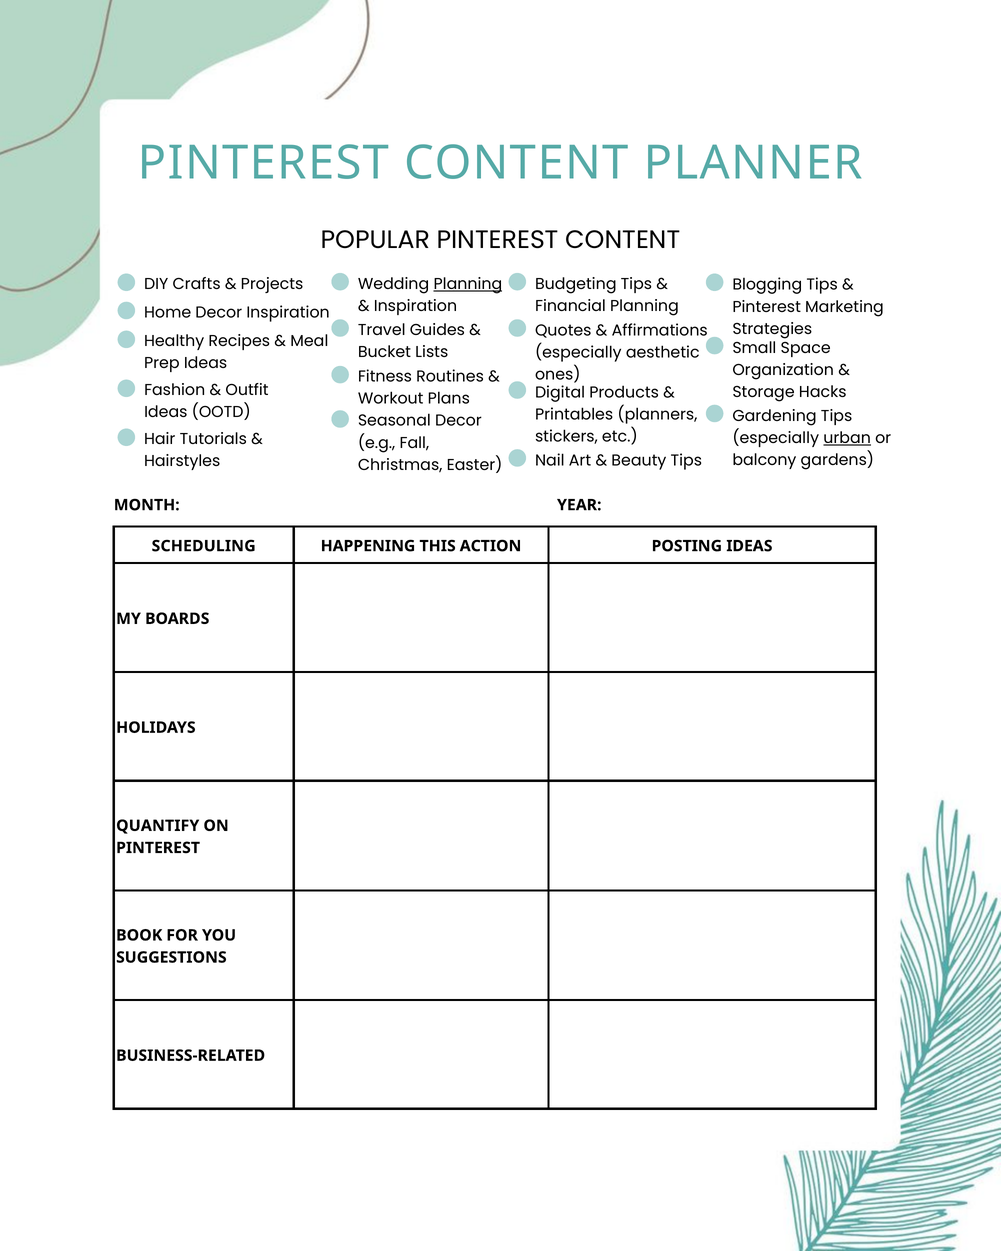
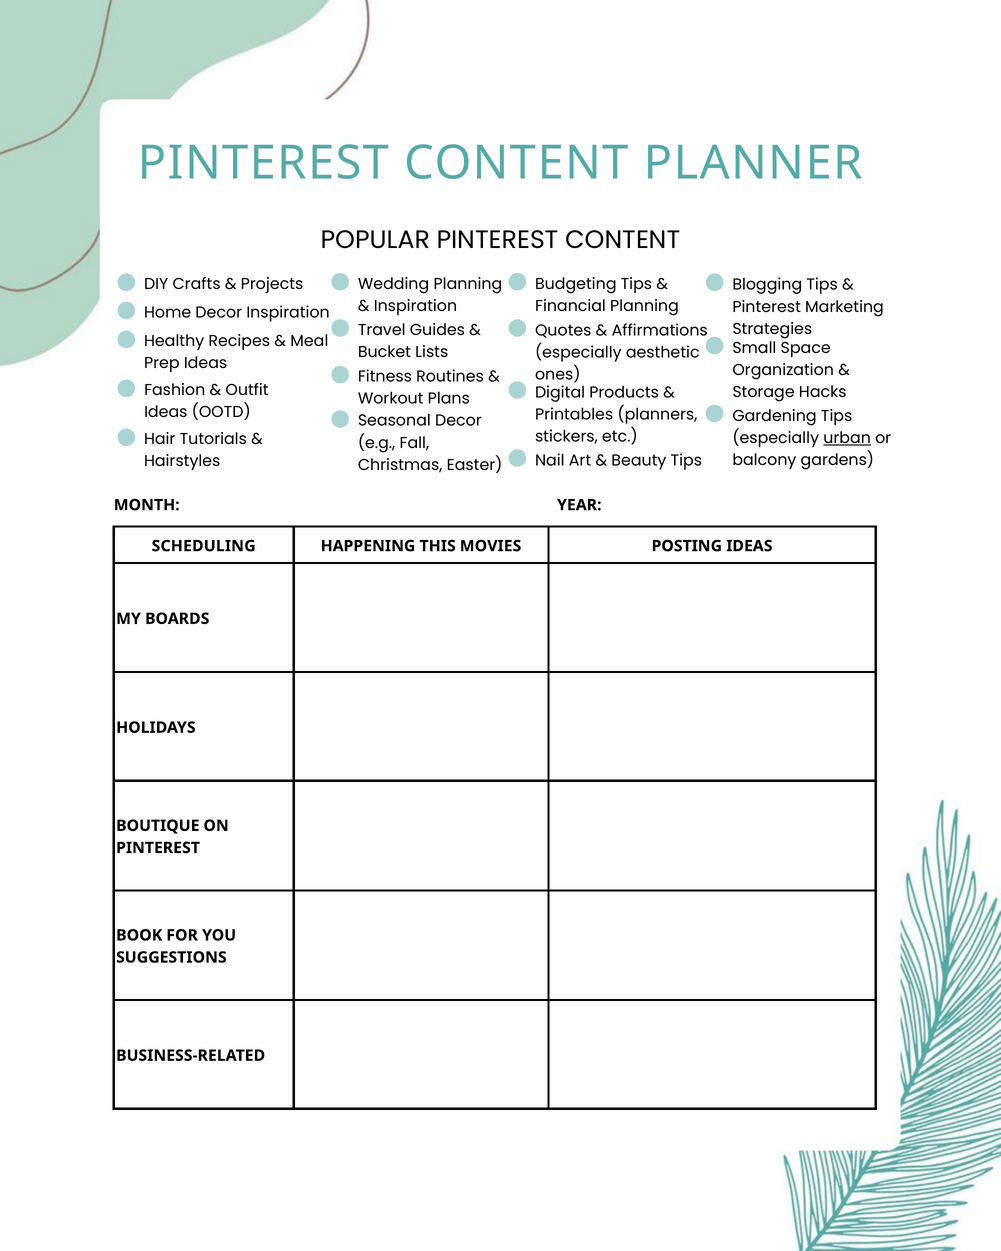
Planning at (468, 284) underline: present -> none
ACTION: ACTION -> MOVIES
QUANTIFY: QUANTIFY -> BOUTIQUE
